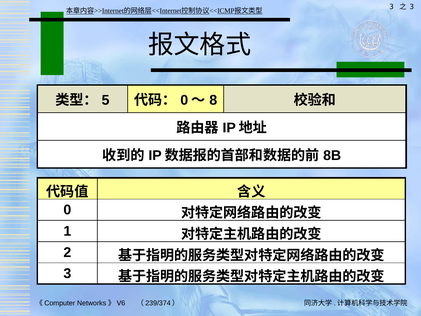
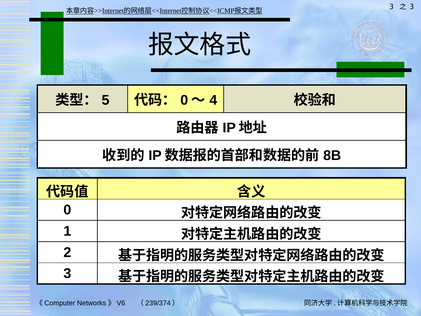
8: 8 -> 4
